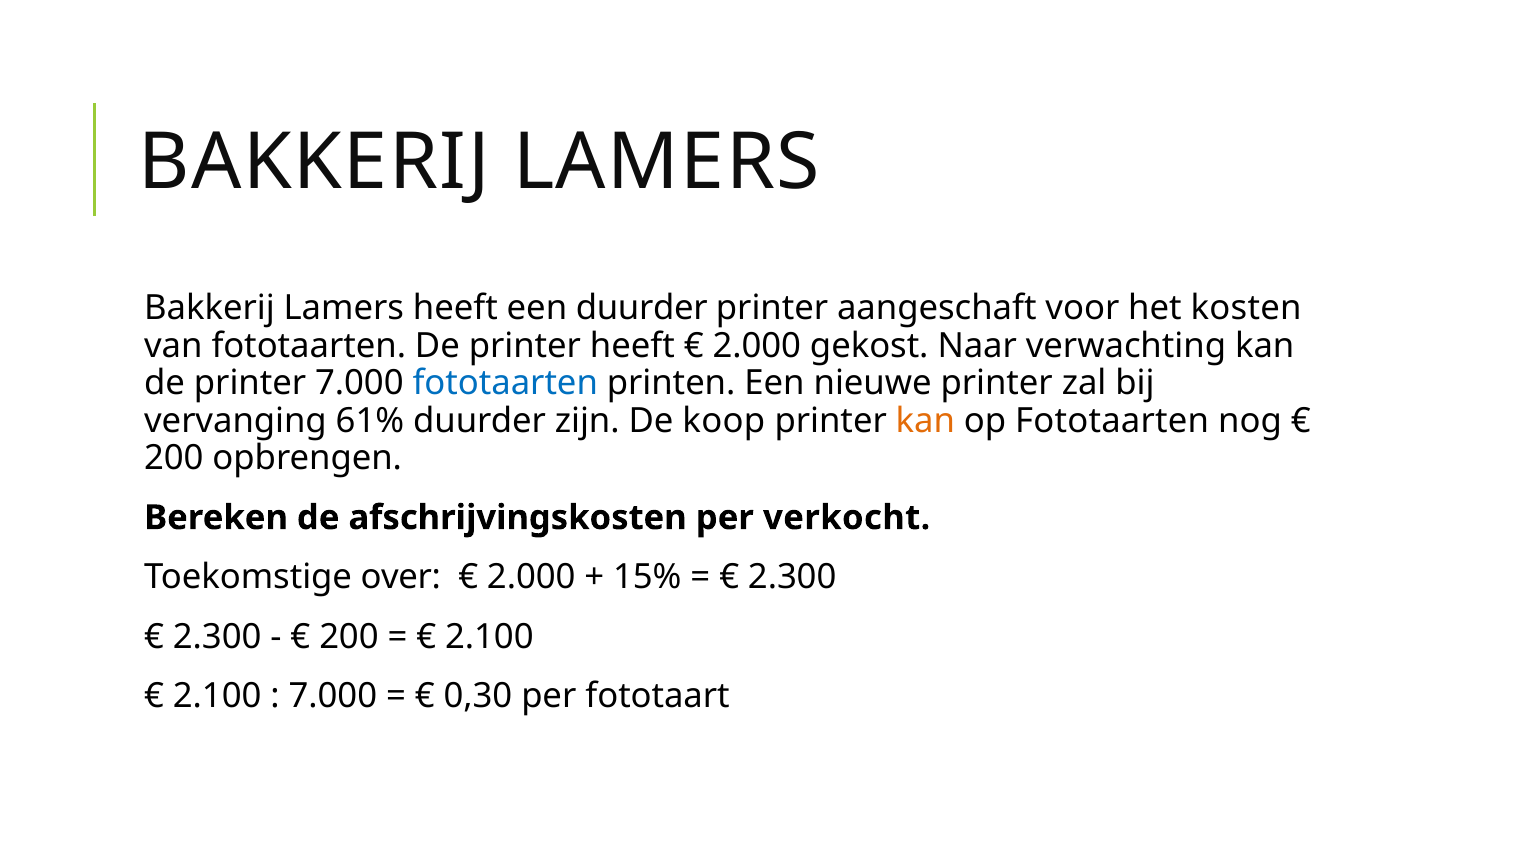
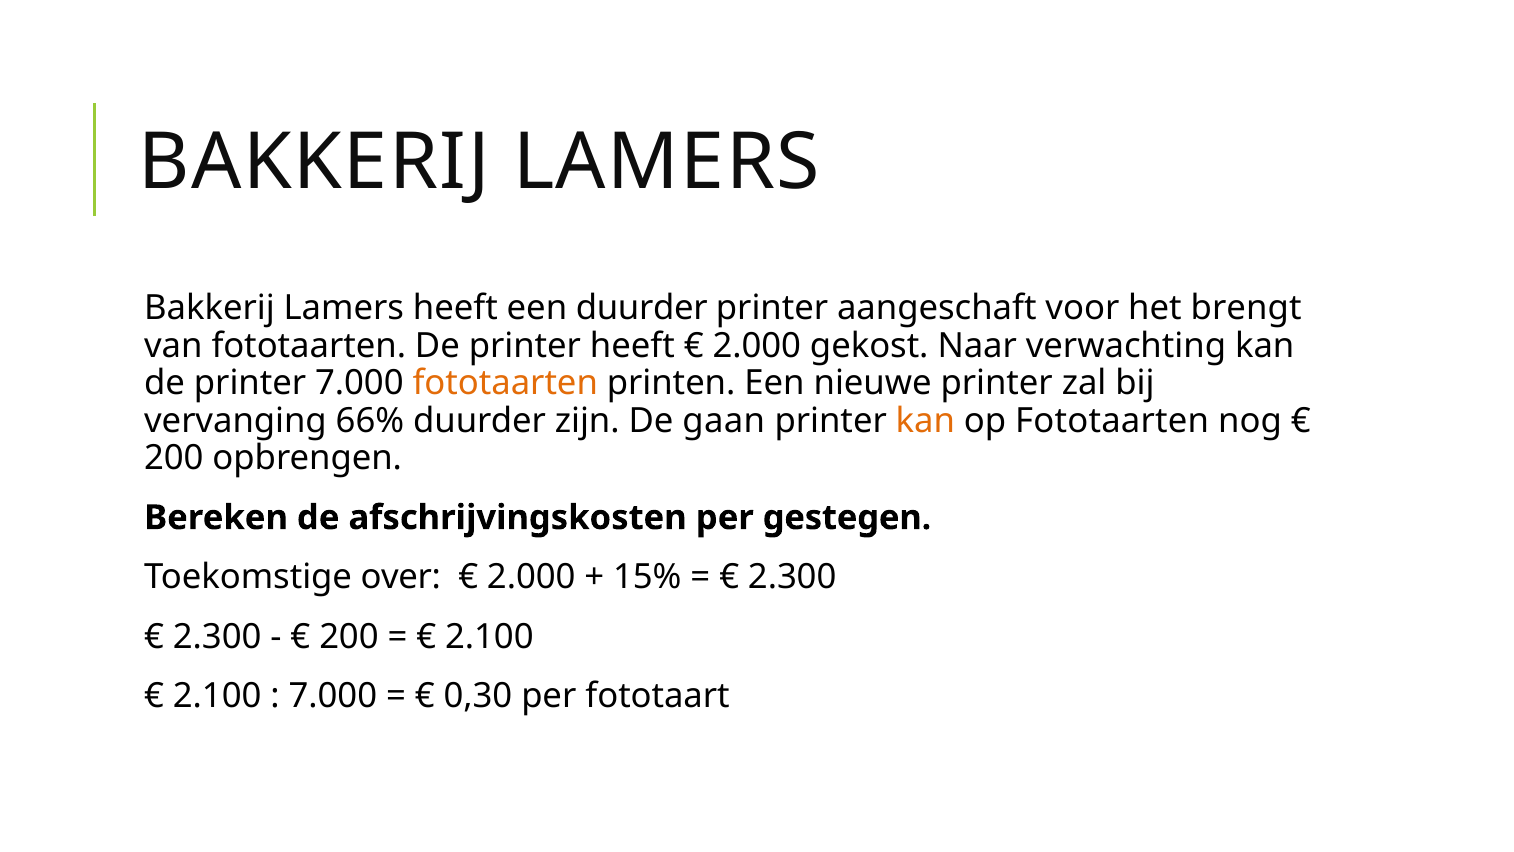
kosten: kosten -> brengt
fototaarten at (505, 383) colour: blue -> orange
61%: 61% -> 66%
koop: koop -> gaan
verkocht: verkocht -> gestegen
